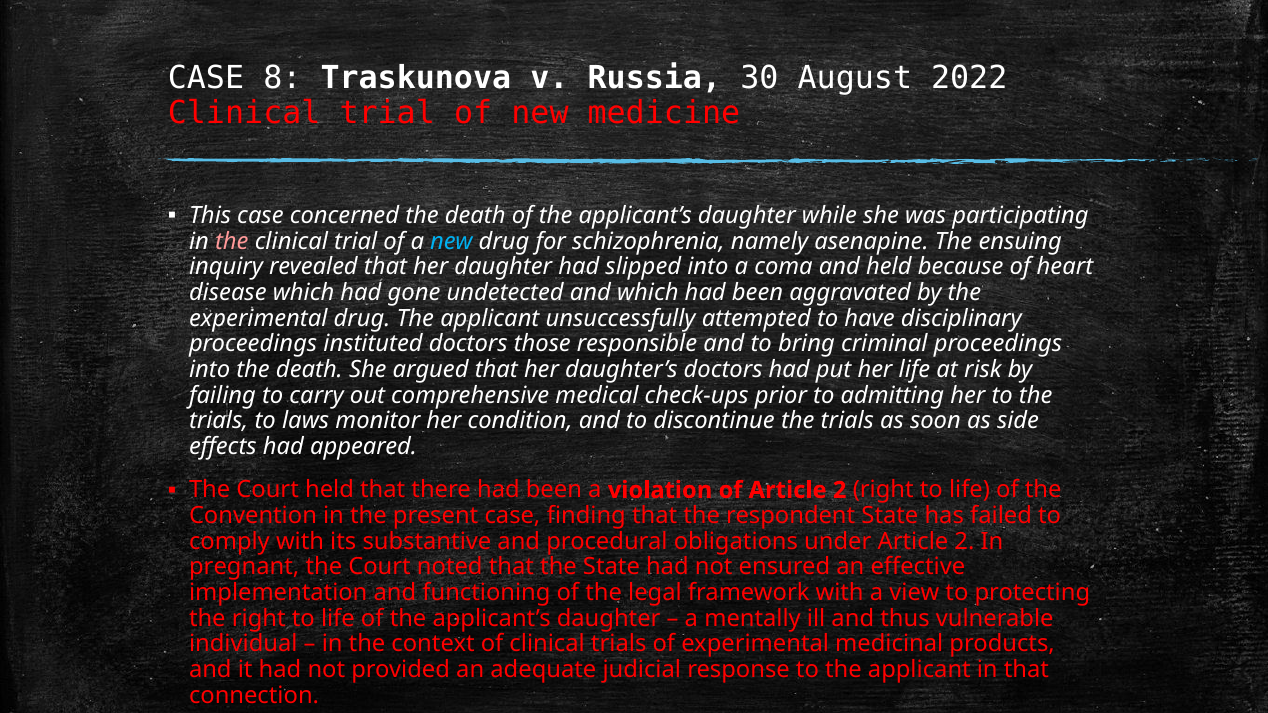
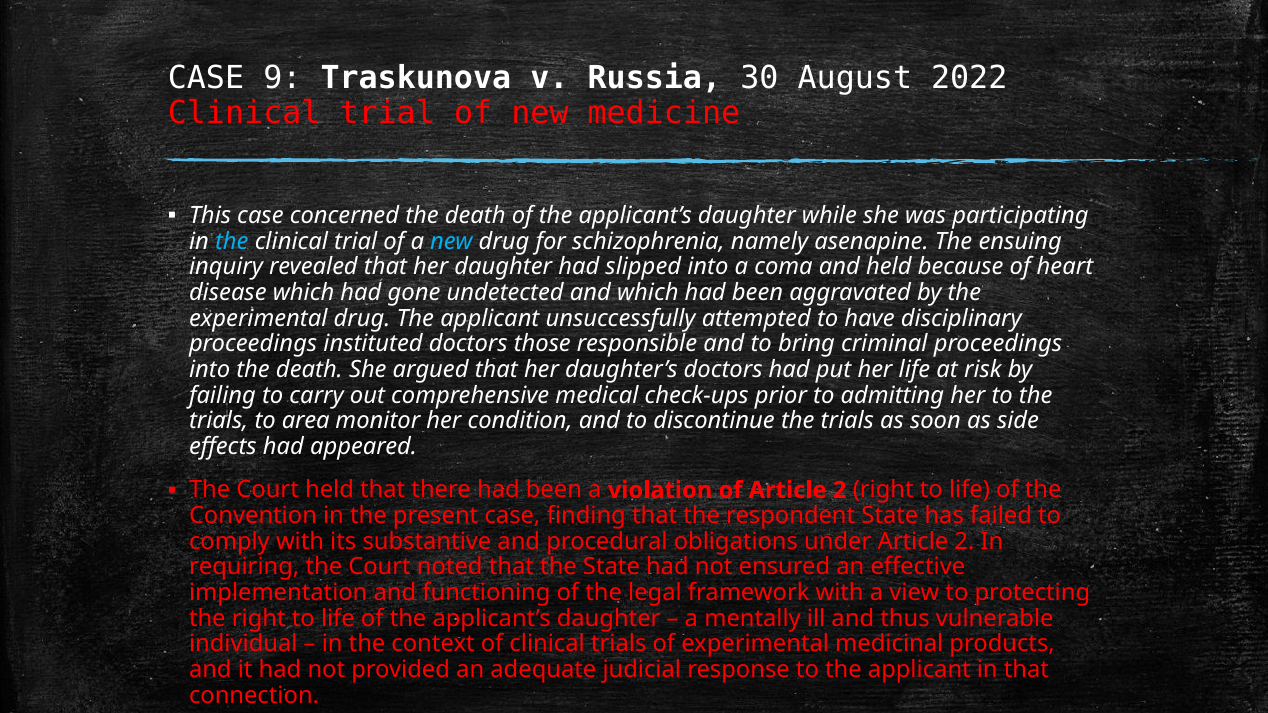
8: 8 -> 9
the at (232, 241) colour: pink -> light blue
laws: laws -> area
pregnant: pregnant -> requiring
